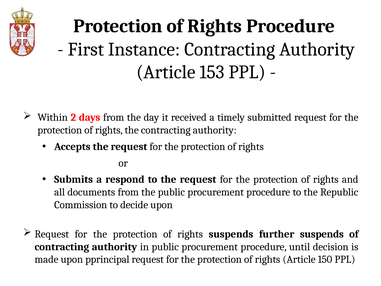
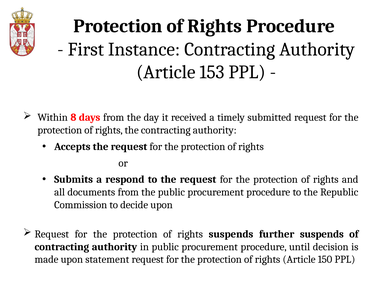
2: 2 -> 8
pprincipal: pprincipal -> statement
